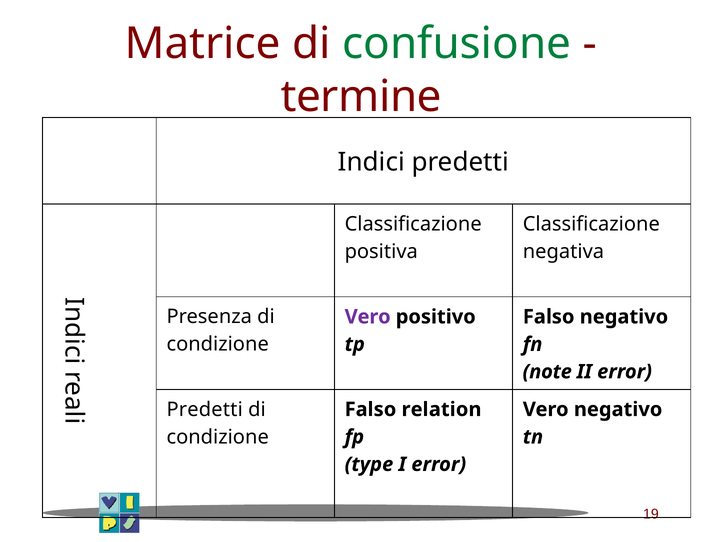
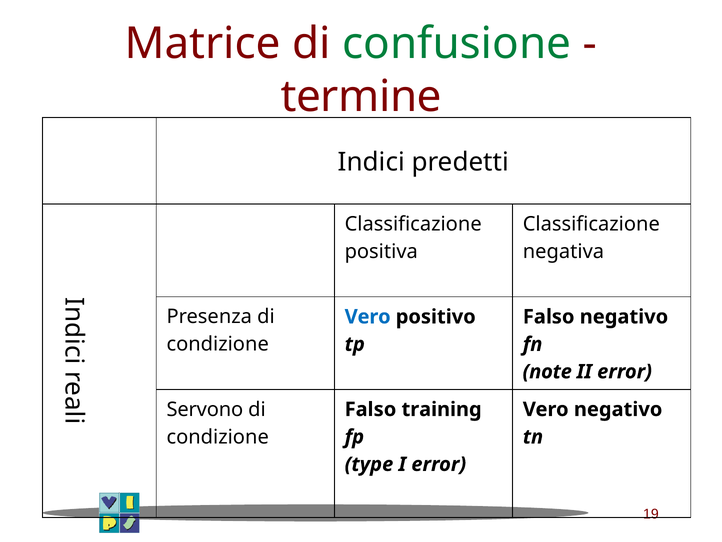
Vero at (368, 317) colour: purple -> blue
Predetti at (205, 409): Predetti -> Servono
relation: relation -> training
